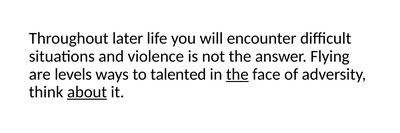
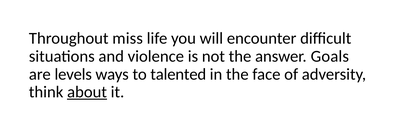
later: later -> miss
Flying: Flying -> Goals
the at (237, 74) underline: present -> none
